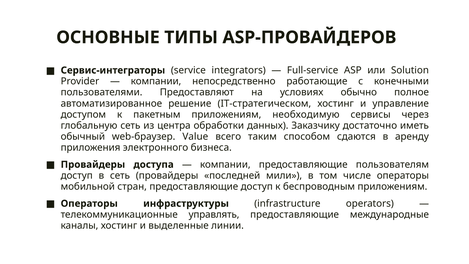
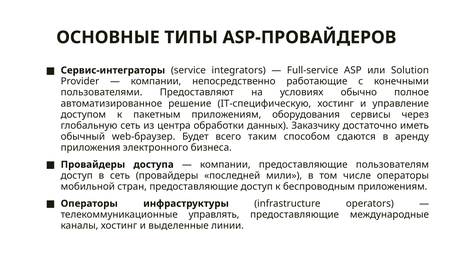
IT-стратегическом: IT-стратегическом -> IT-специфическую
необходимую: необходимую -> оборудования
Value: Value -> Будет
